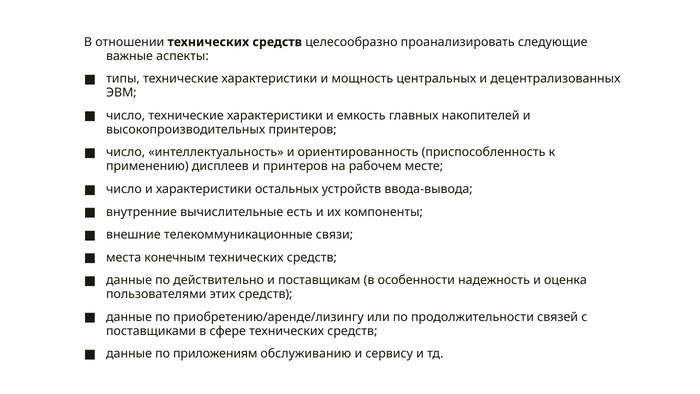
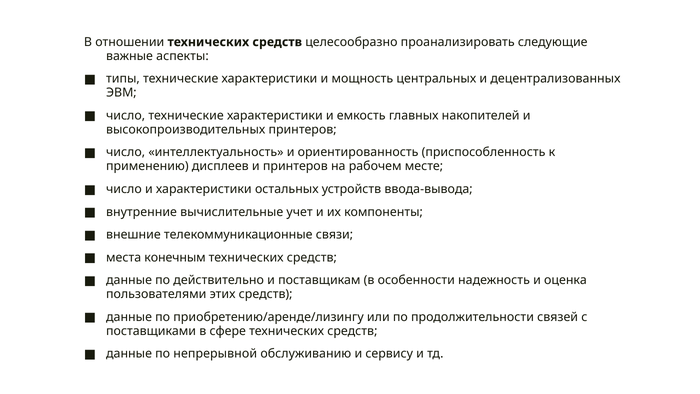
есть: есть -> учет
приложениям: приложениям -> непрерывной
